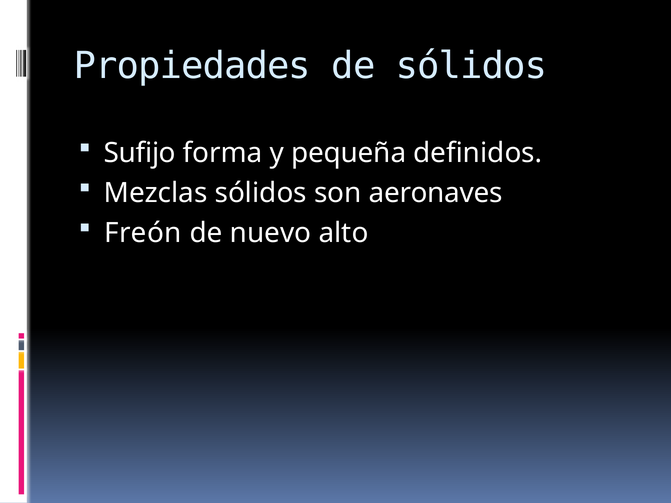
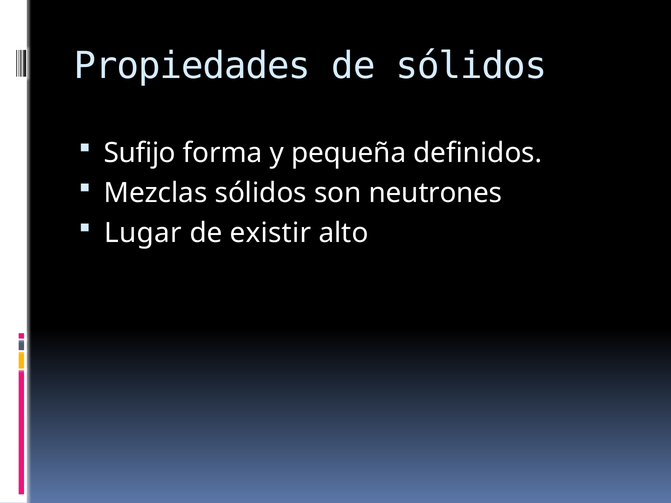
aeronaves: aeronaves -> neutrones
Freón: Freón -> Lugar
nuevo: nuevo -> existir
